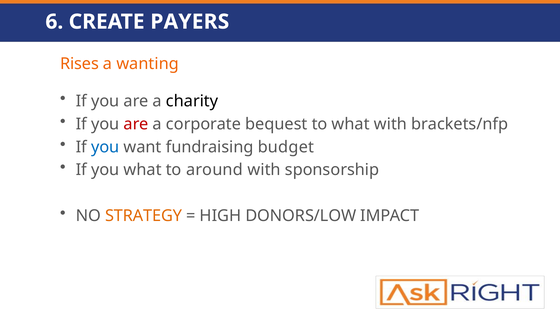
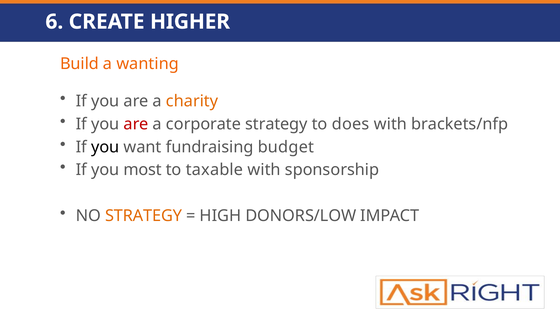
PAYERS: PAYERS -> HIGHER
Rises: Rises -> Build
charity colour: black -> orange
corporate bequest: bequest -> strategy
to what: what -> does
you at (105, 147) colour: blue -> black
you what: what -> most
around: around -> taxable
